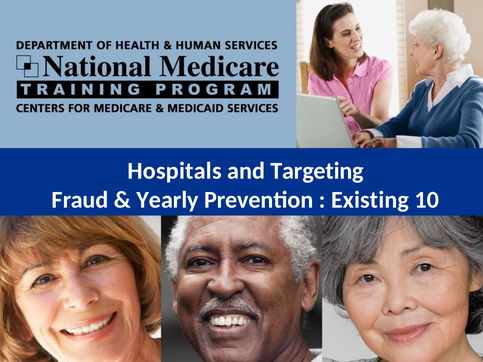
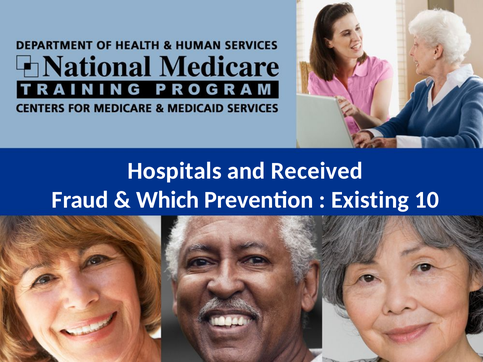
Targeting: Targeting -> Received
Yearly: Yearly -> Which
